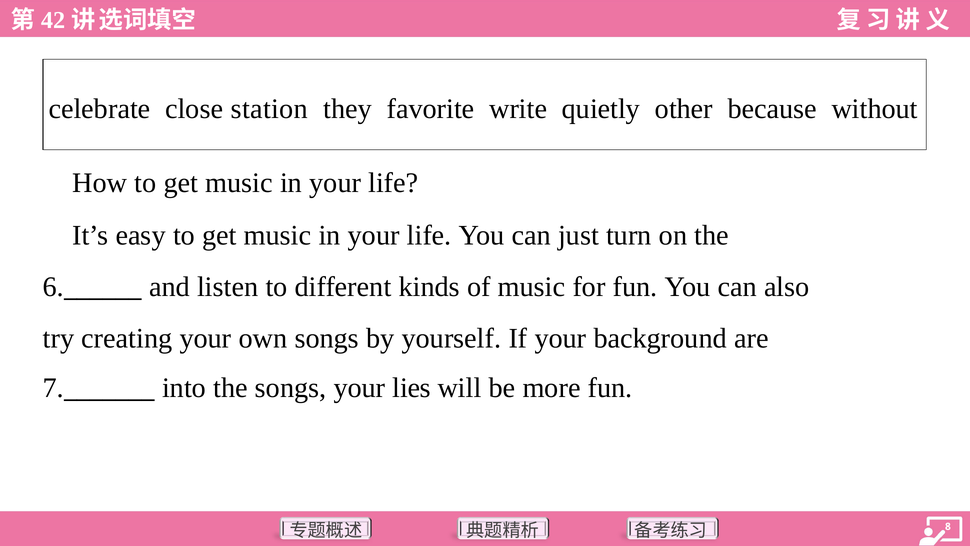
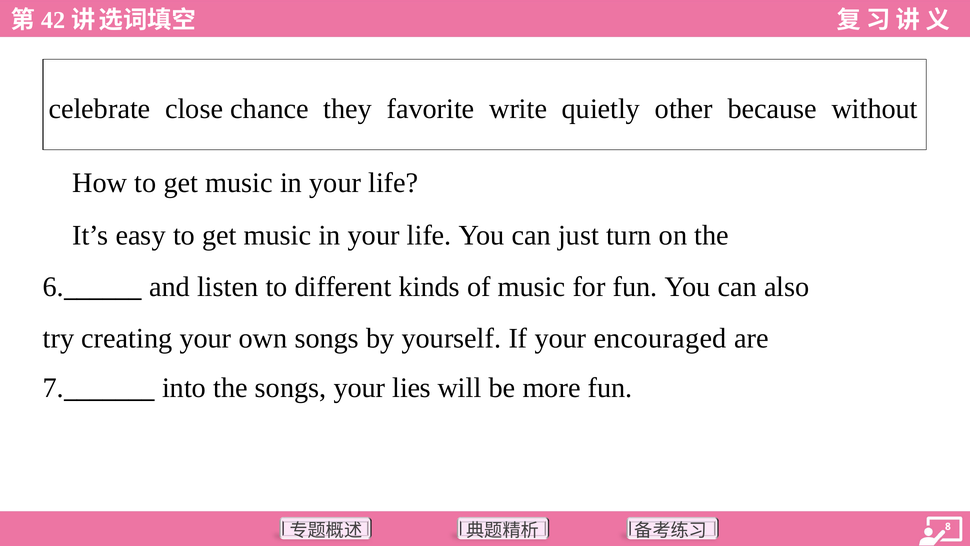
station: station -> chance
background: background -> encouraged
